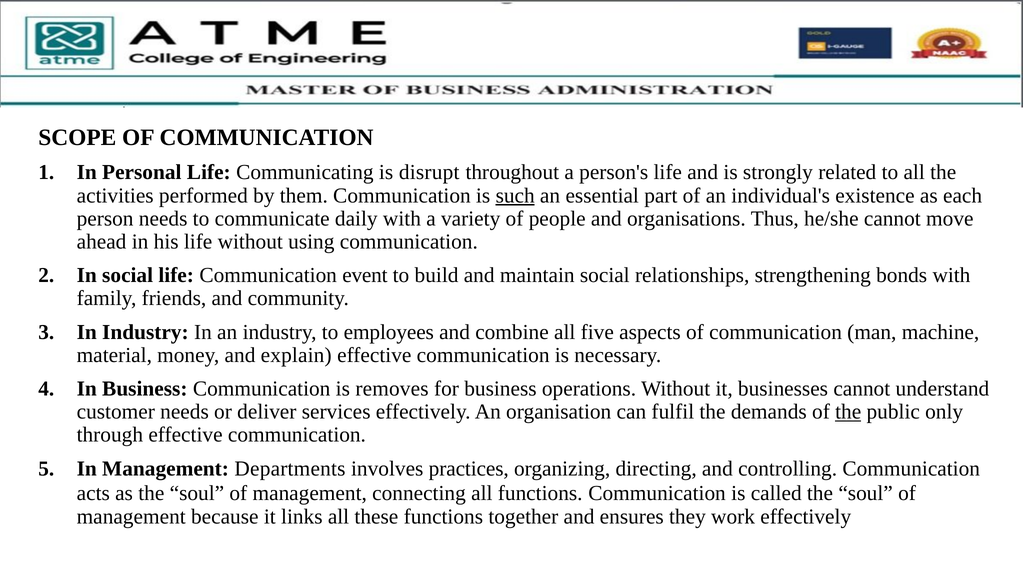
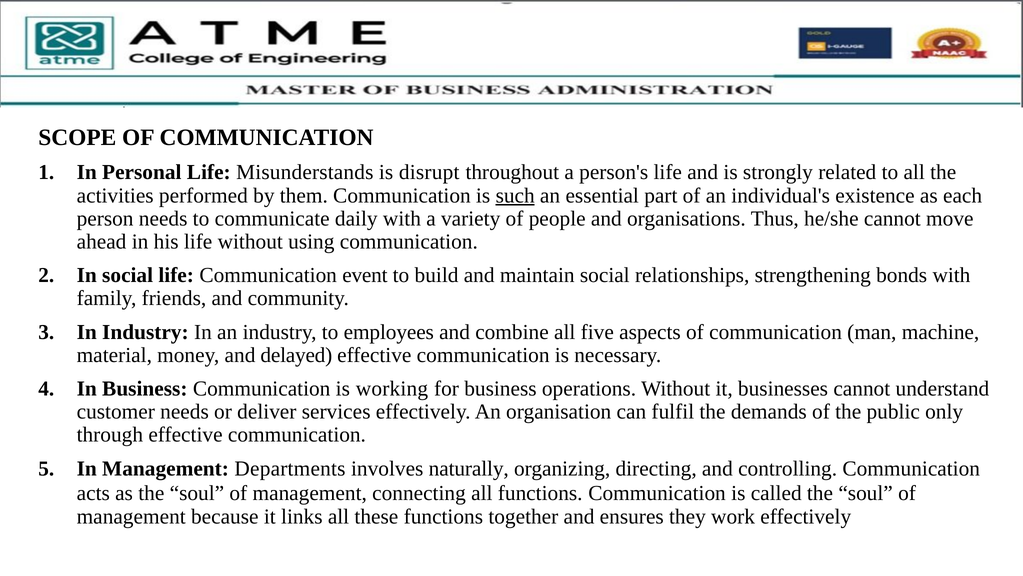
Communicating: Communicating -> Misunderstands
explain: explain -> delayed
removes: removes -> working
the at (848, 411) underline: present -> none
practices: practices -> naturally
